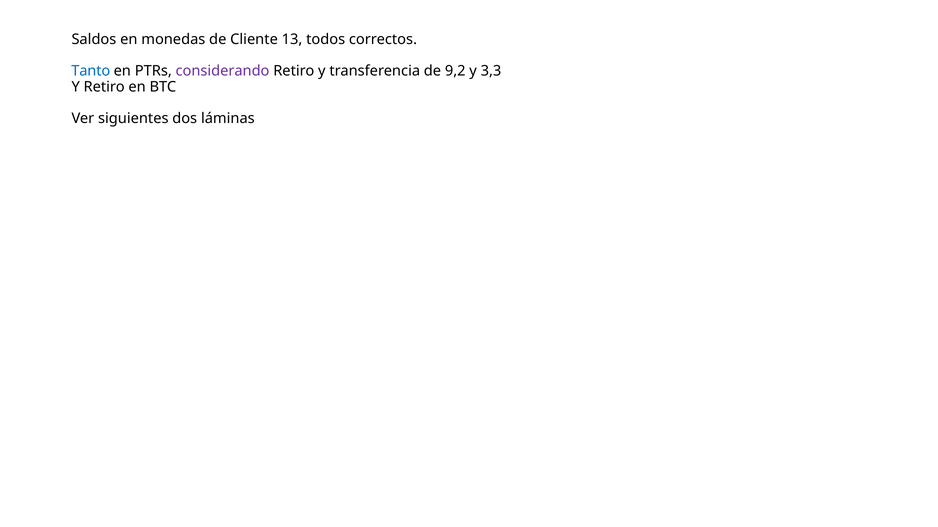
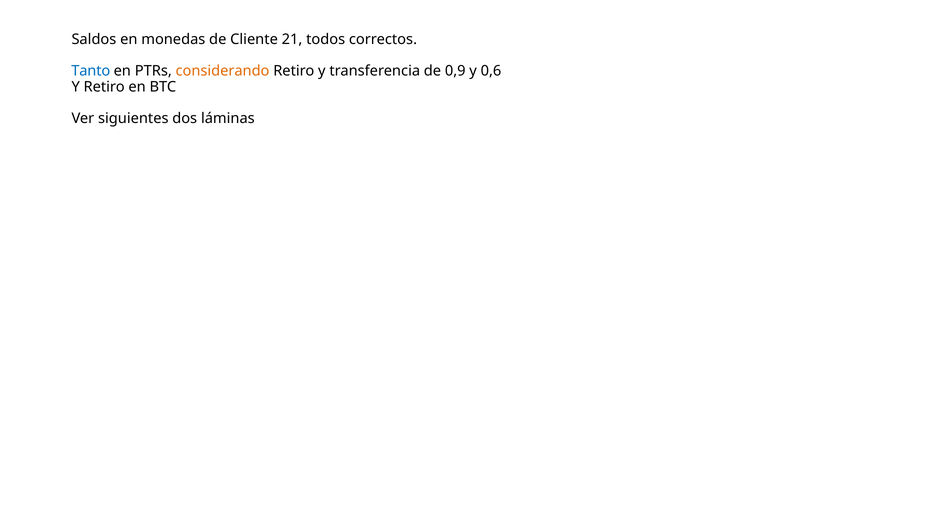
13: 13 -> 21
considerando colour: purple -> orange
9,2: 9,2 -> 0,9
3,3: 3,3 -> 0,6
